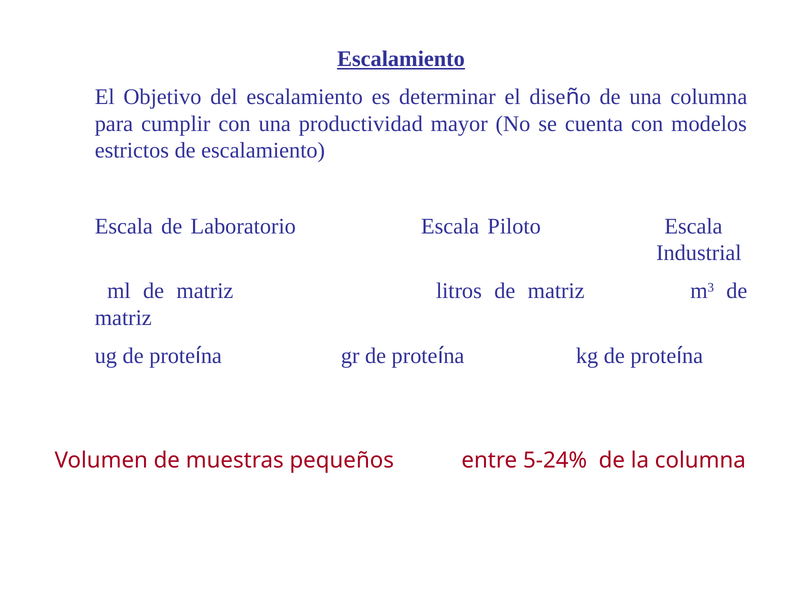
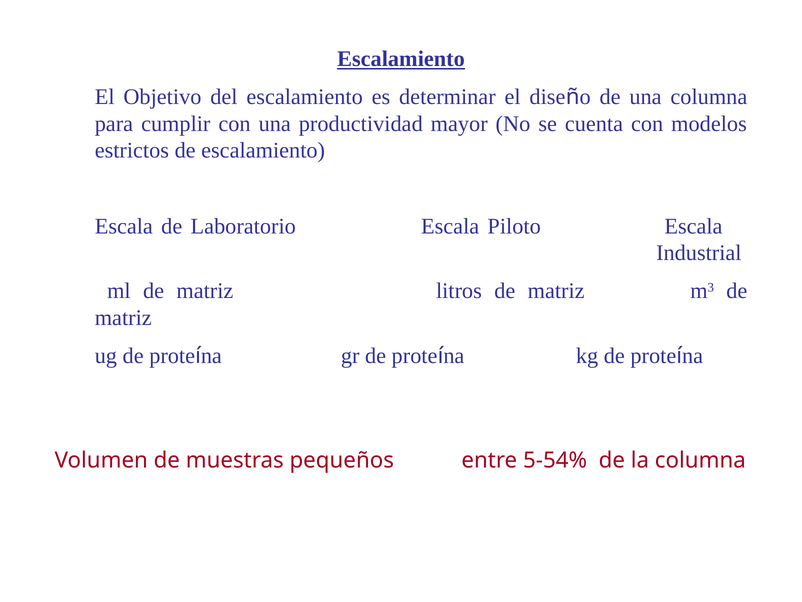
5-24%: 5-24% -> 5-54%
